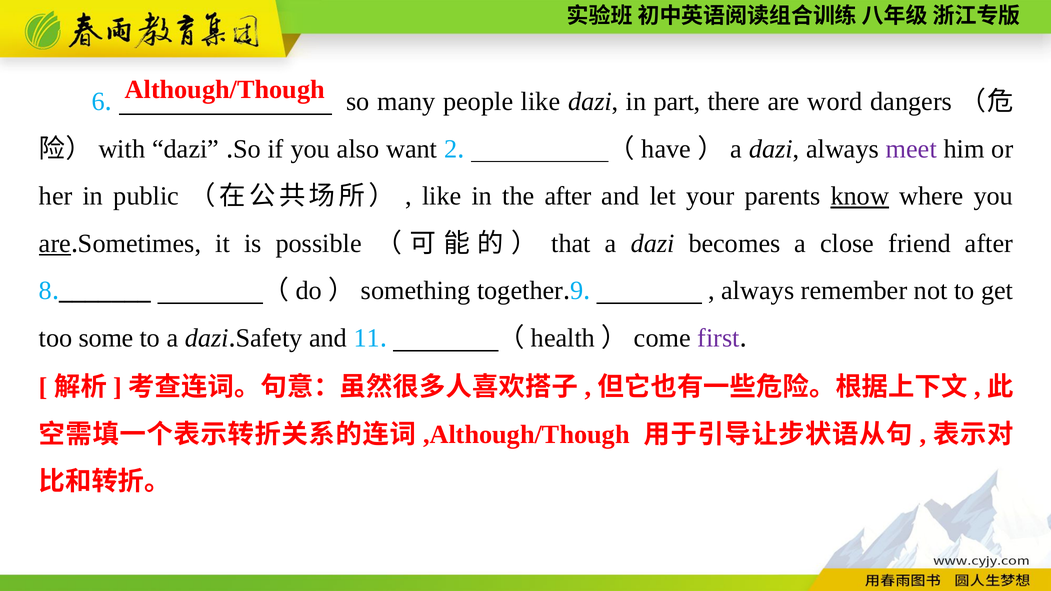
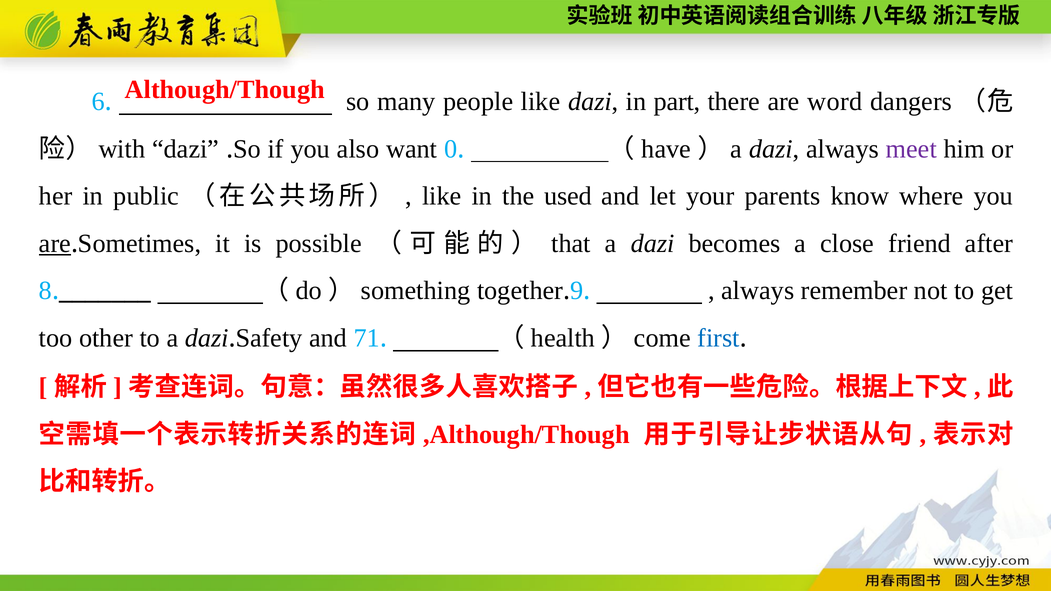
2: 2 -> 0
the after: after -> used
know underline: present -> none
some: some -> other
11: 11 -> 71
first colour: purple -> blue
